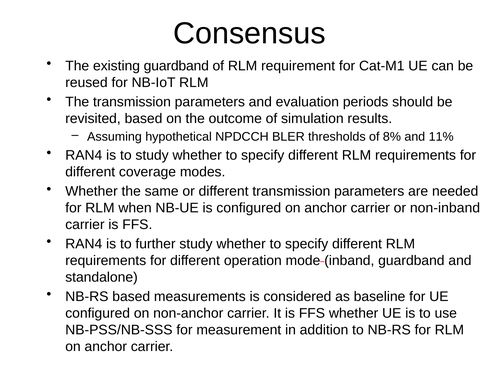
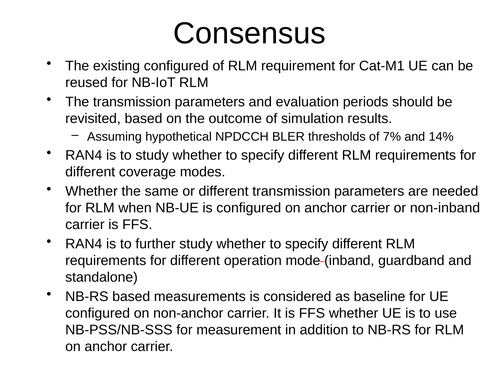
existing guardband: guardband -> configured
8%: 8% -> 7%
11%: 11% -> 14%
